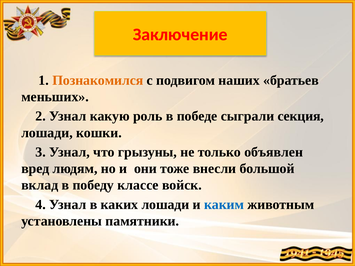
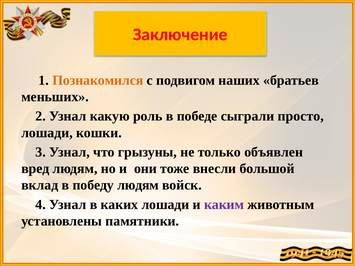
секция: секция -> просто
победу классе: классе -> людям
каким colour: blue -> purple
